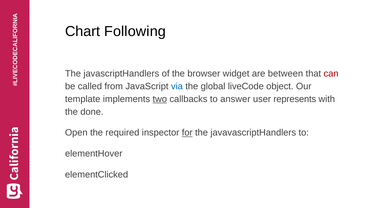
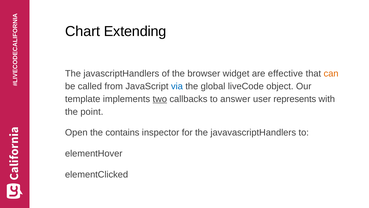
Following: Following -> Extending
between: between -> effective
can colour: red -> orange
done: done -> point
required: required -> contains
for underline: present -> none
